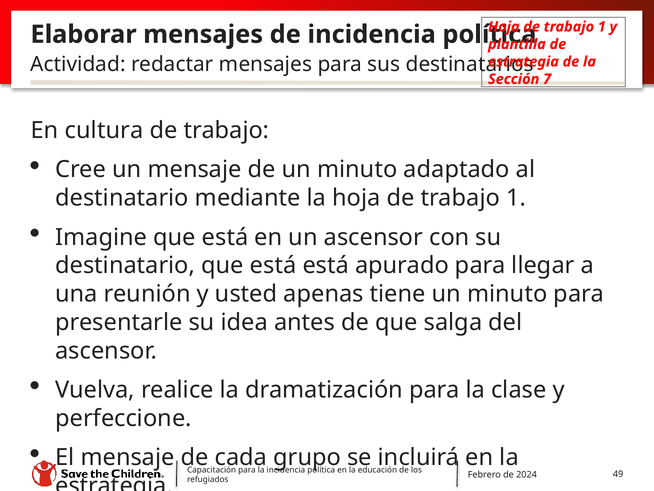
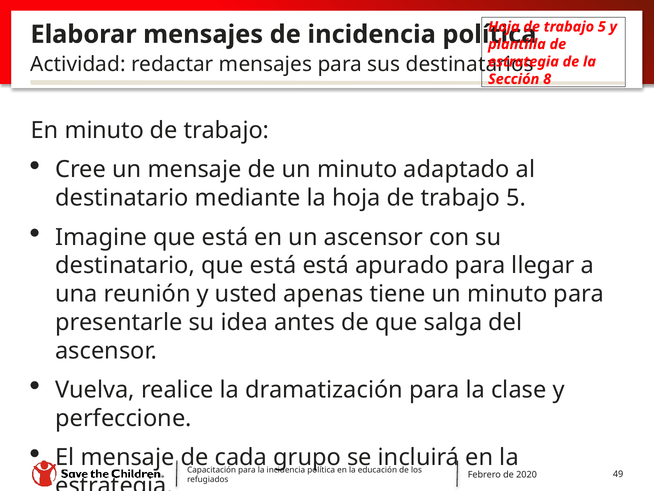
1 at (602, 27): 1 -> 5
7: 7 -> 8
En cultura: cultura -> minuto
1 at (516, 198): 1 -> 5
2024: 2024 -> 2020
